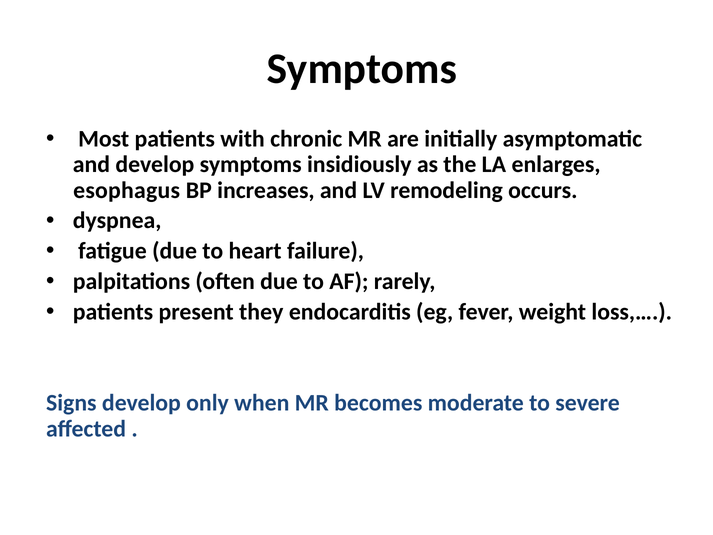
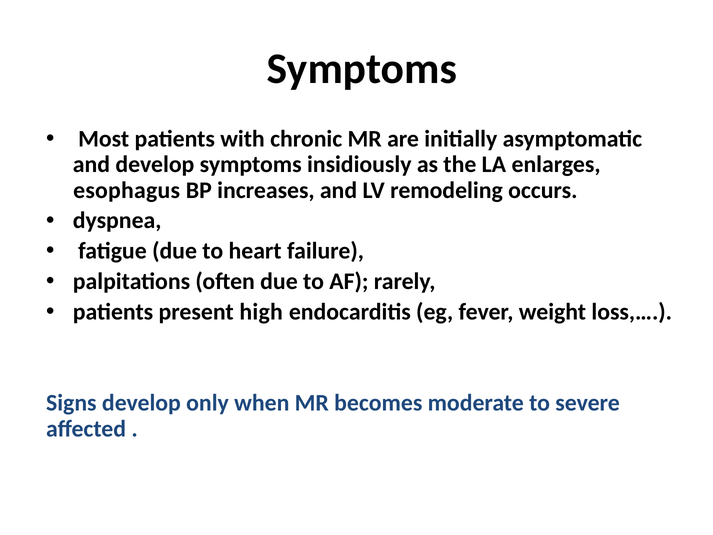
they: they -> high
